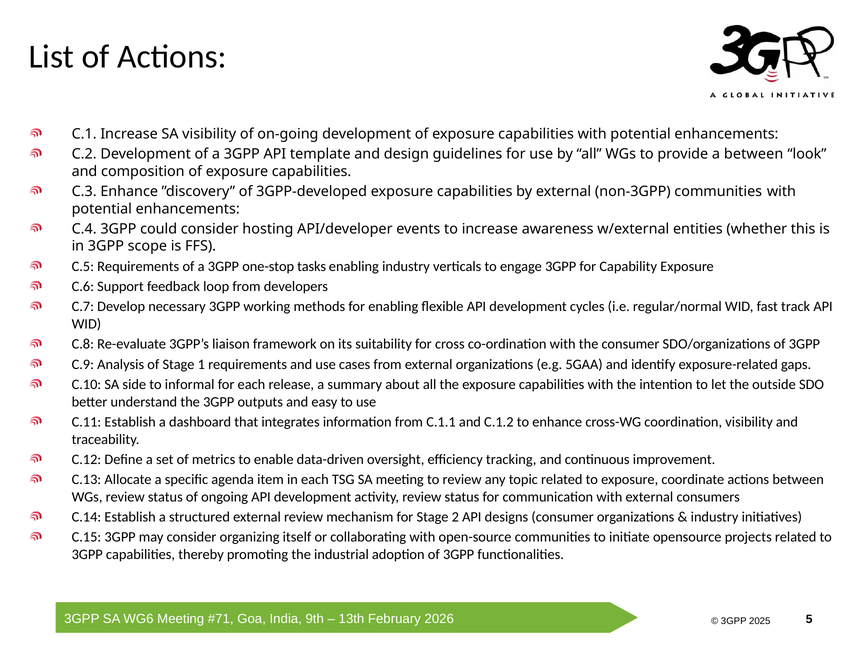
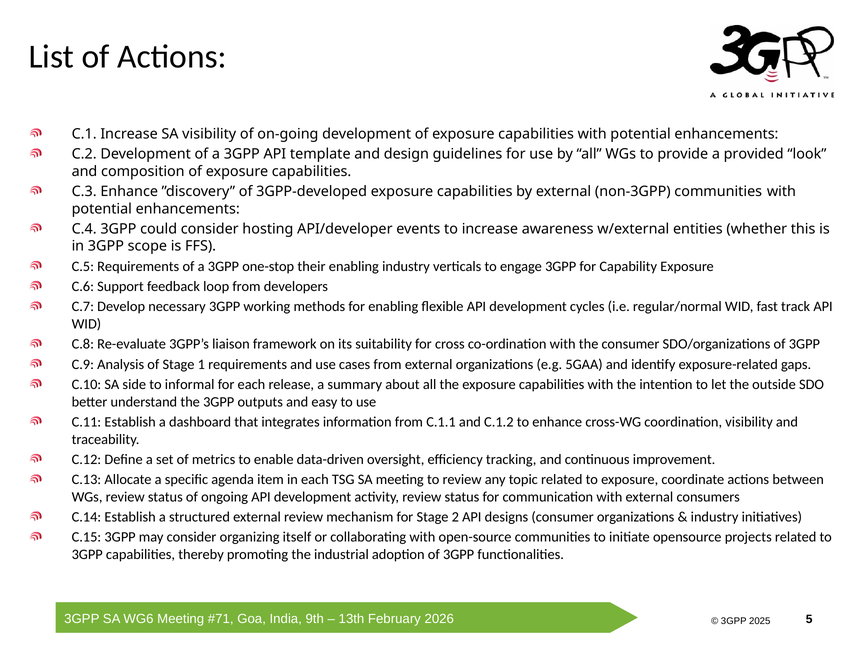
a between: between -> provided
tasks: tasks -> their
